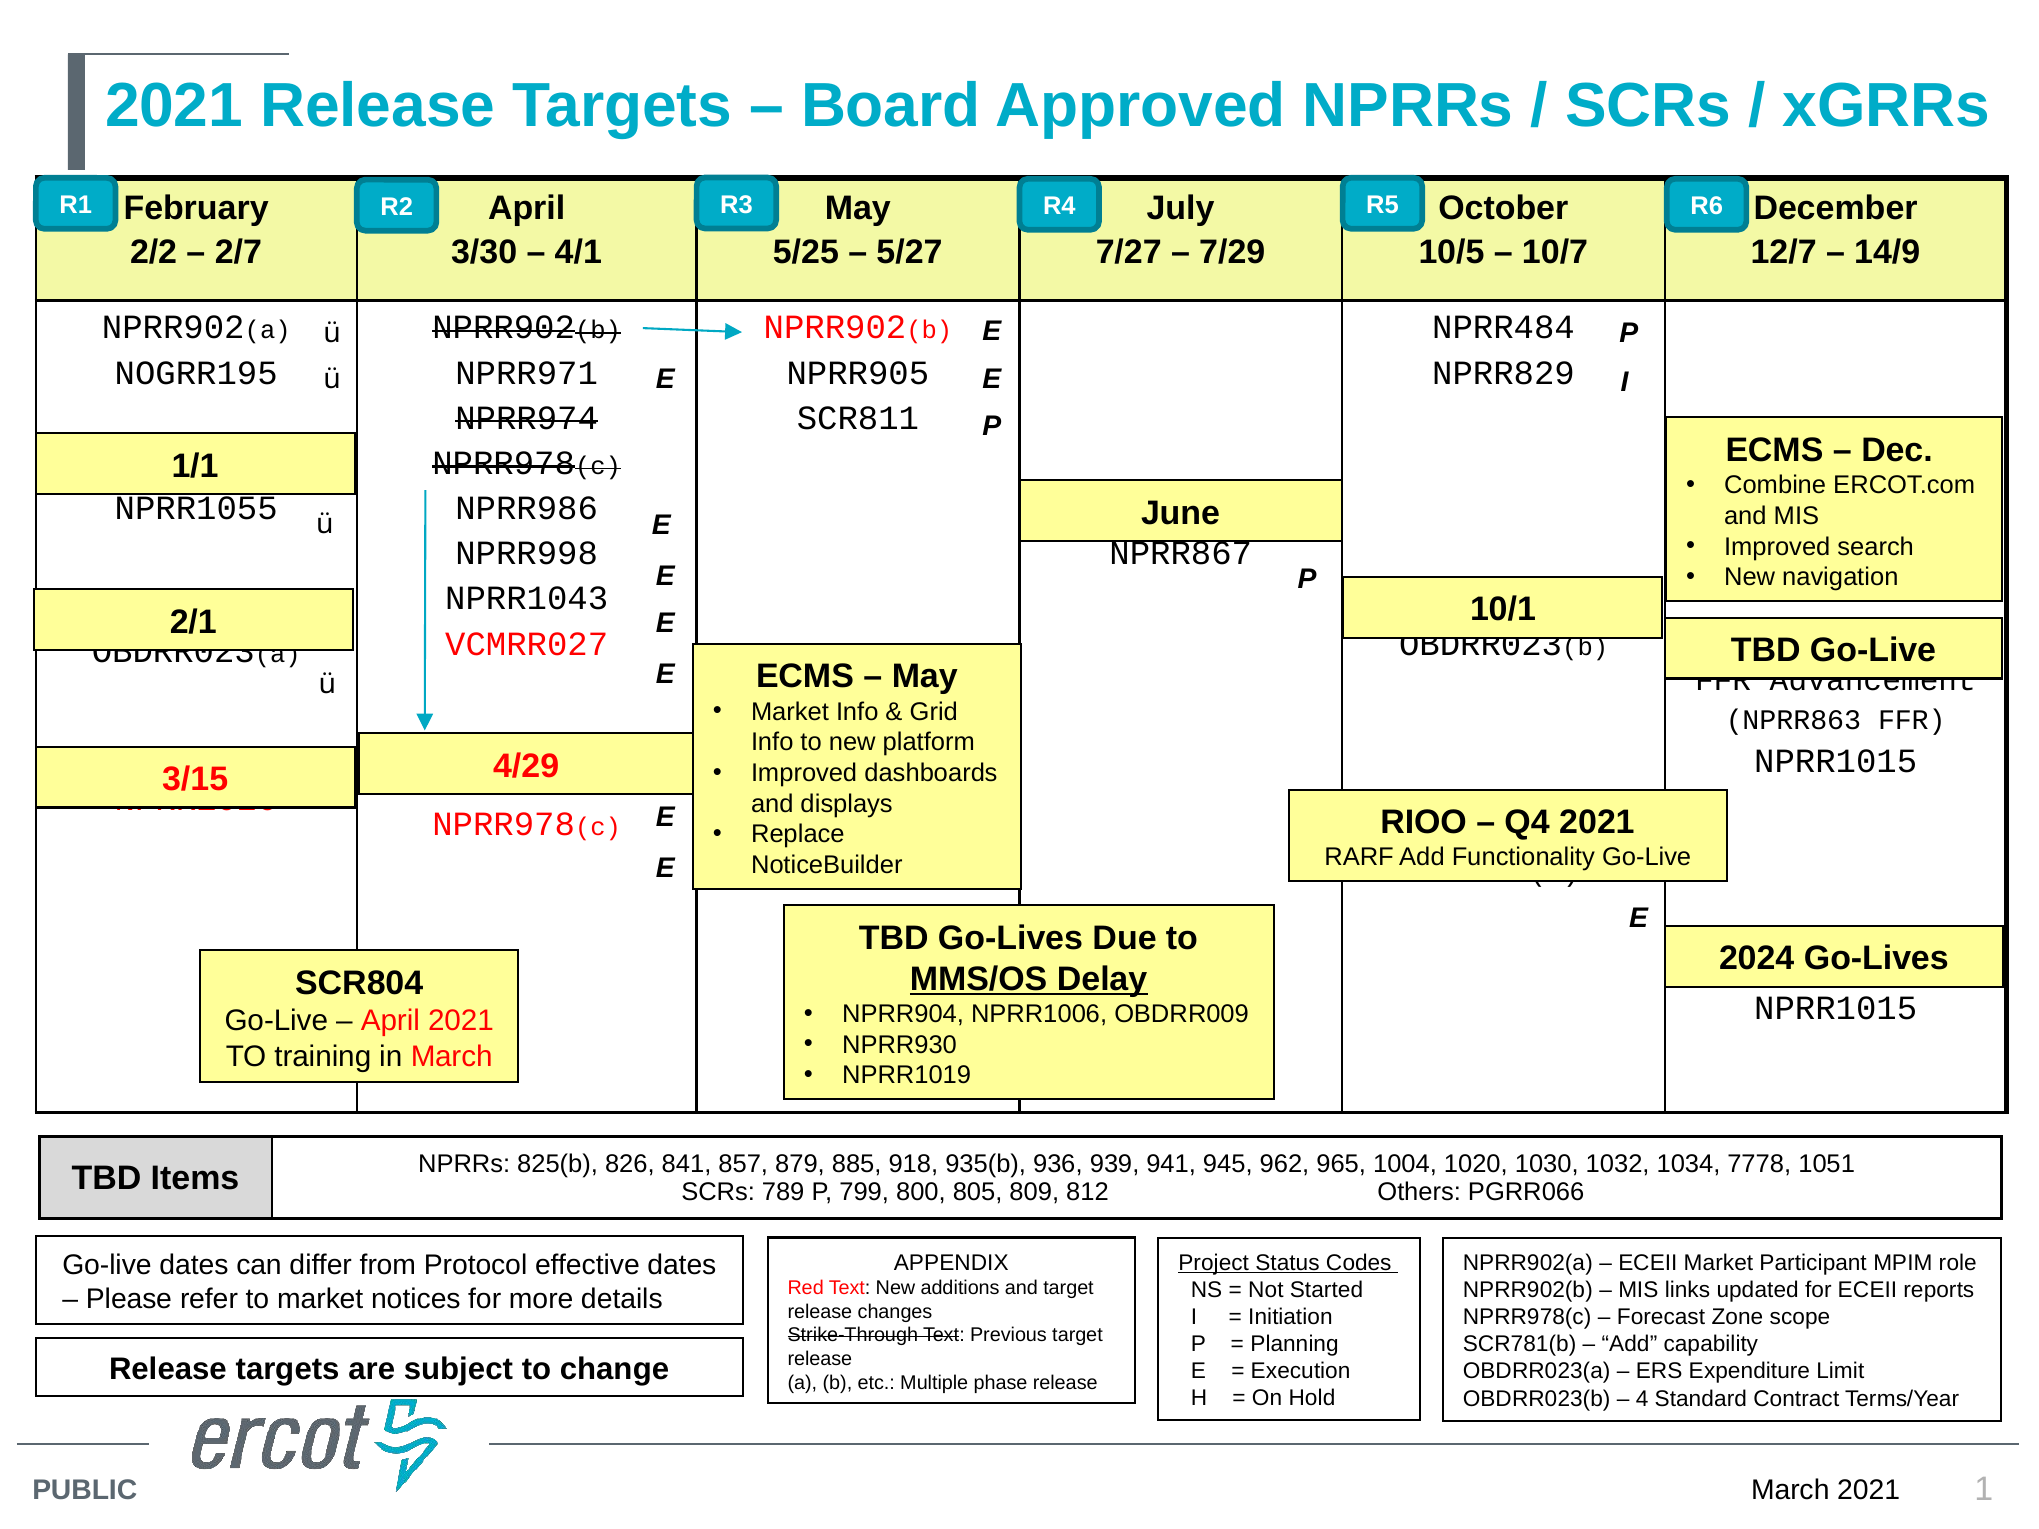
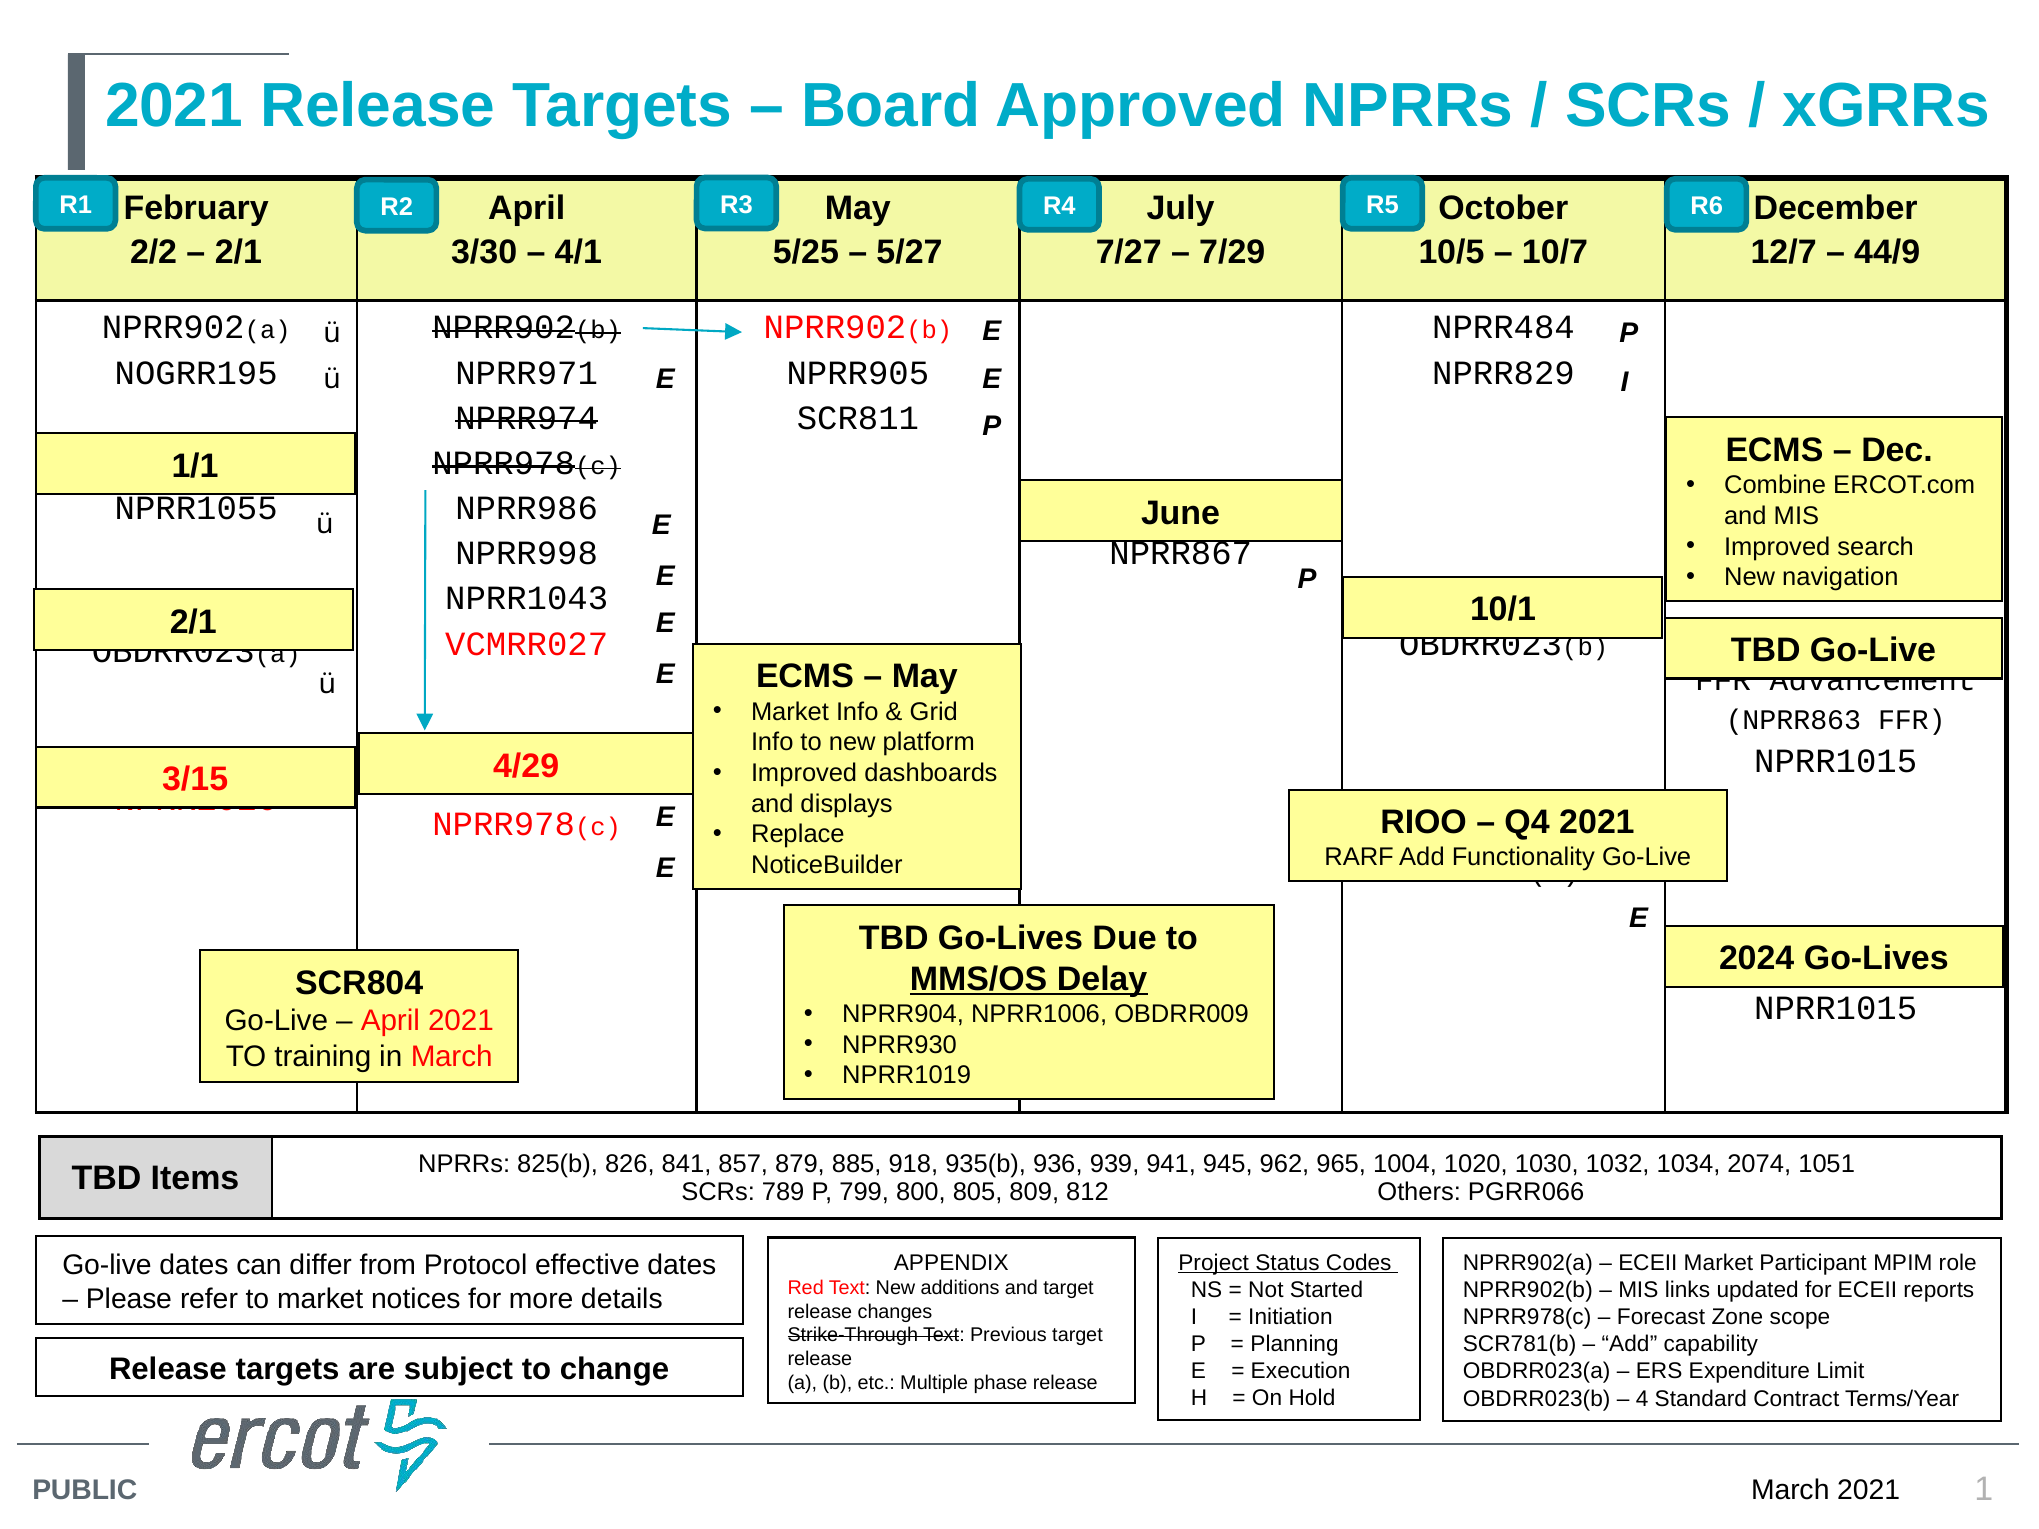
2/7 at (238, 253): 2/7 -> 2/1
14/9: 14/9 -> 44/9
7778: 7778 -> 2074
